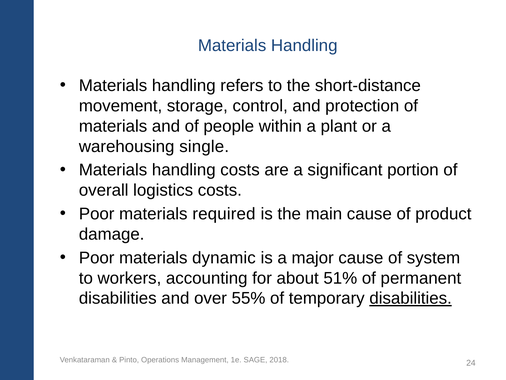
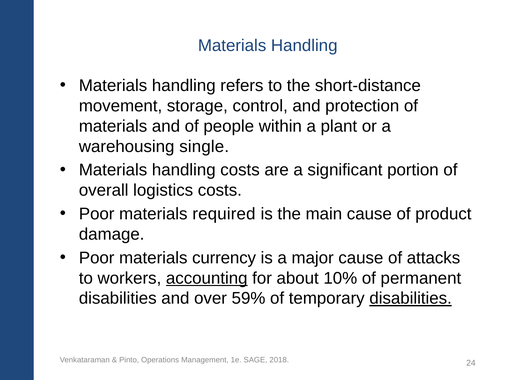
dynamic: dynamic -> currency
system: system -> attacks
accounting underline: none -> present
51%: 51% -> 10%
55%: 55% -> 59%
